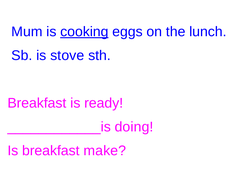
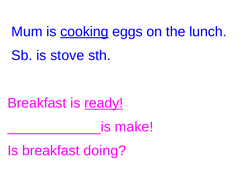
ready underline: none -> present
doing: doing -> make
make: make -> doing
